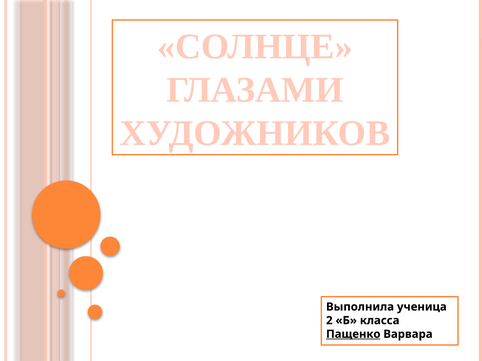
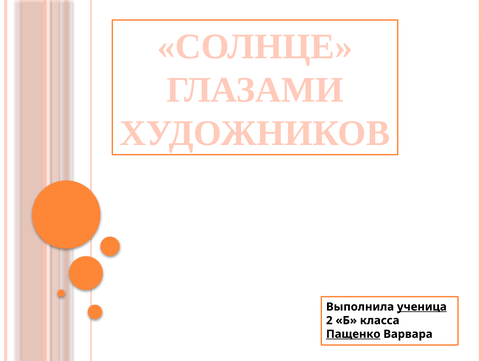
ученица underline: none -> present
